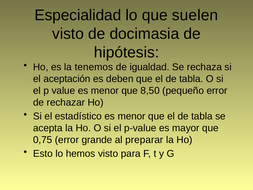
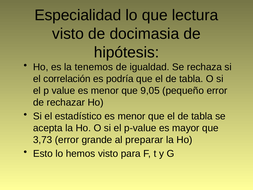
suelen: suelen -> lectura
aceptación: aceptación -> correlación
deben: deben -> podría
8,50: 8,50 -> 9,05
0,75: 0,75 -> 3,73
